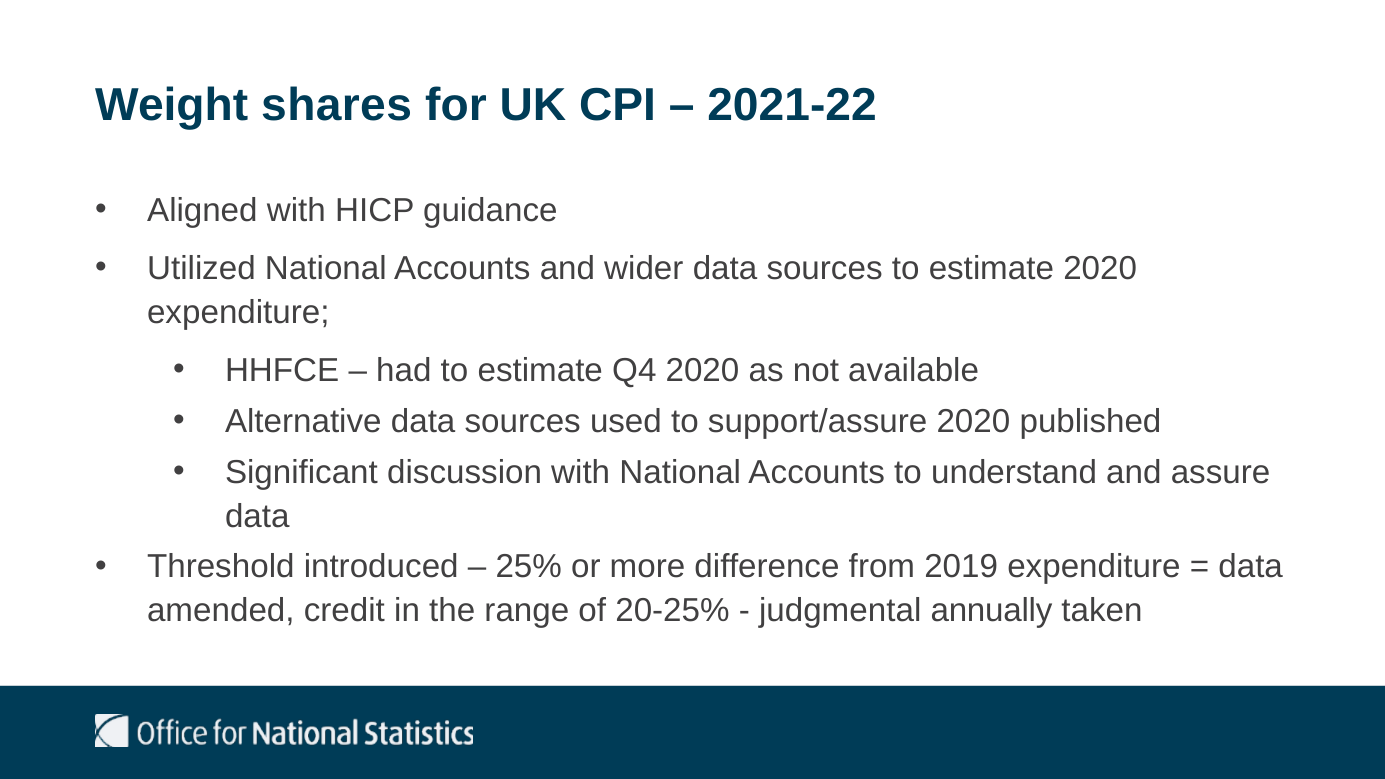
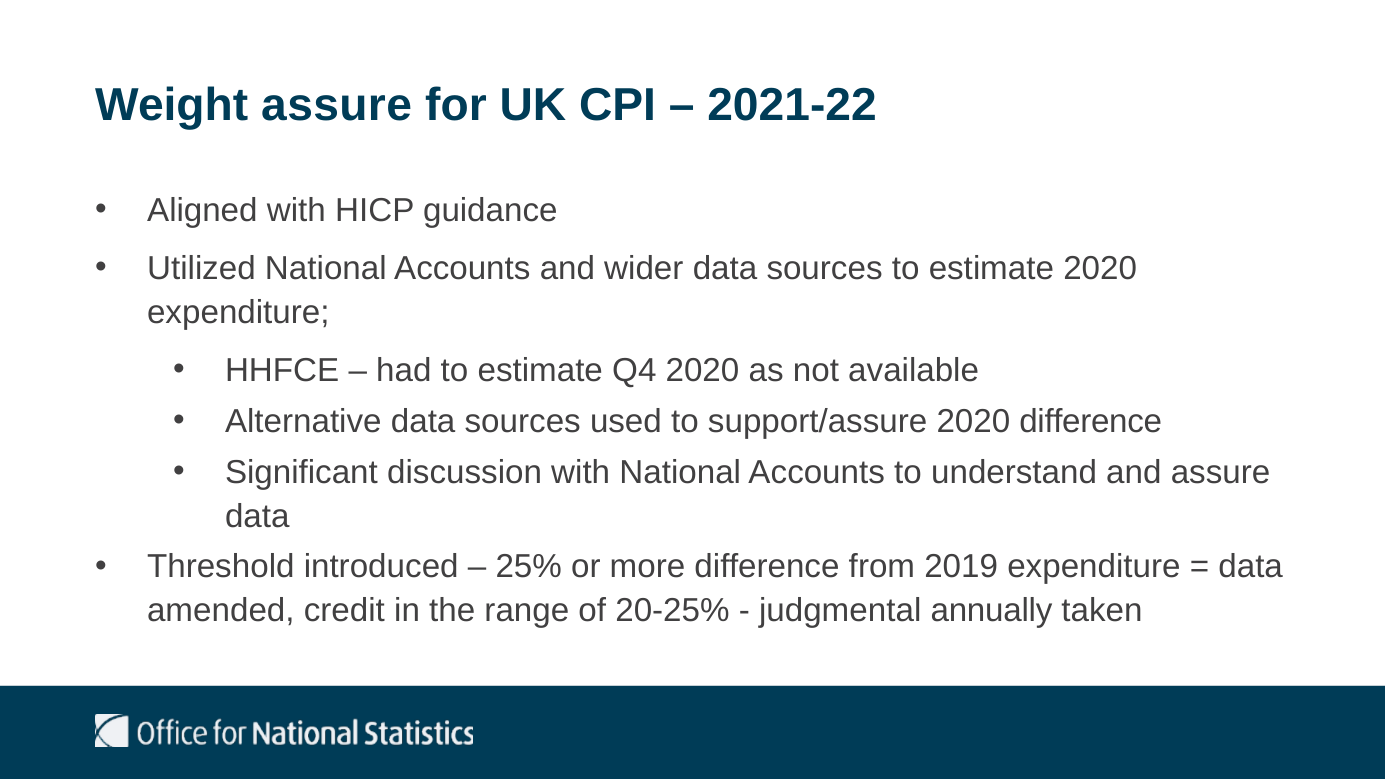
Weight shares: shares -> assure
2020 published: published -> difference
